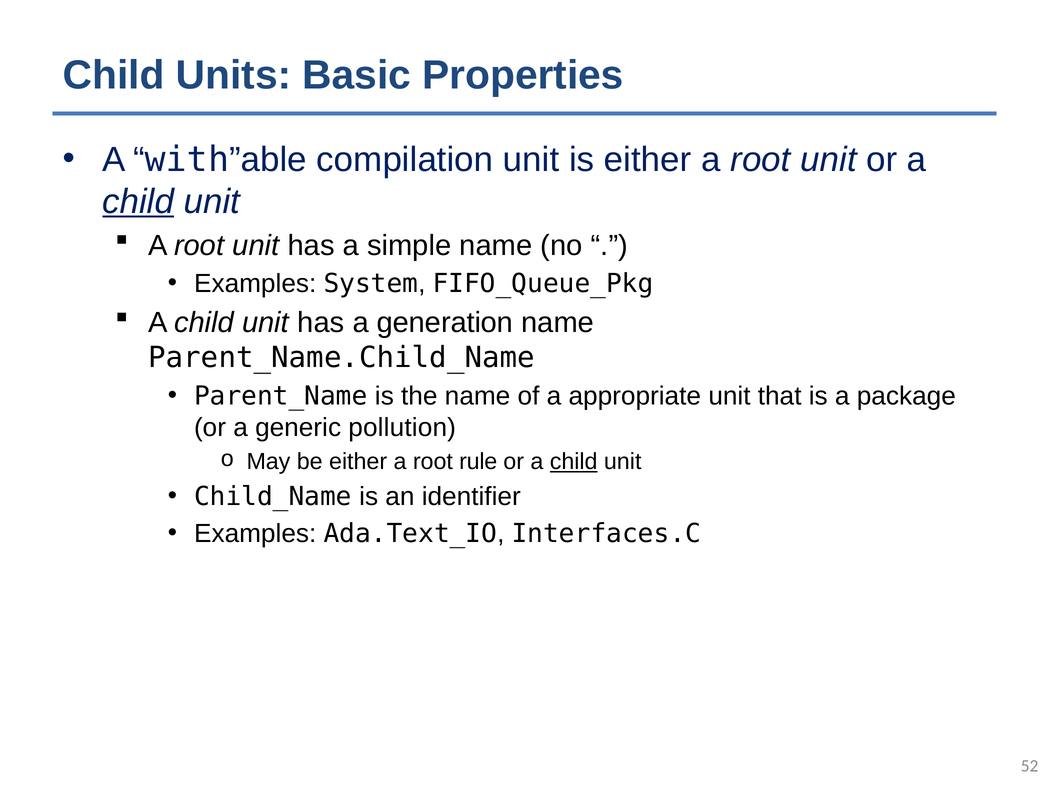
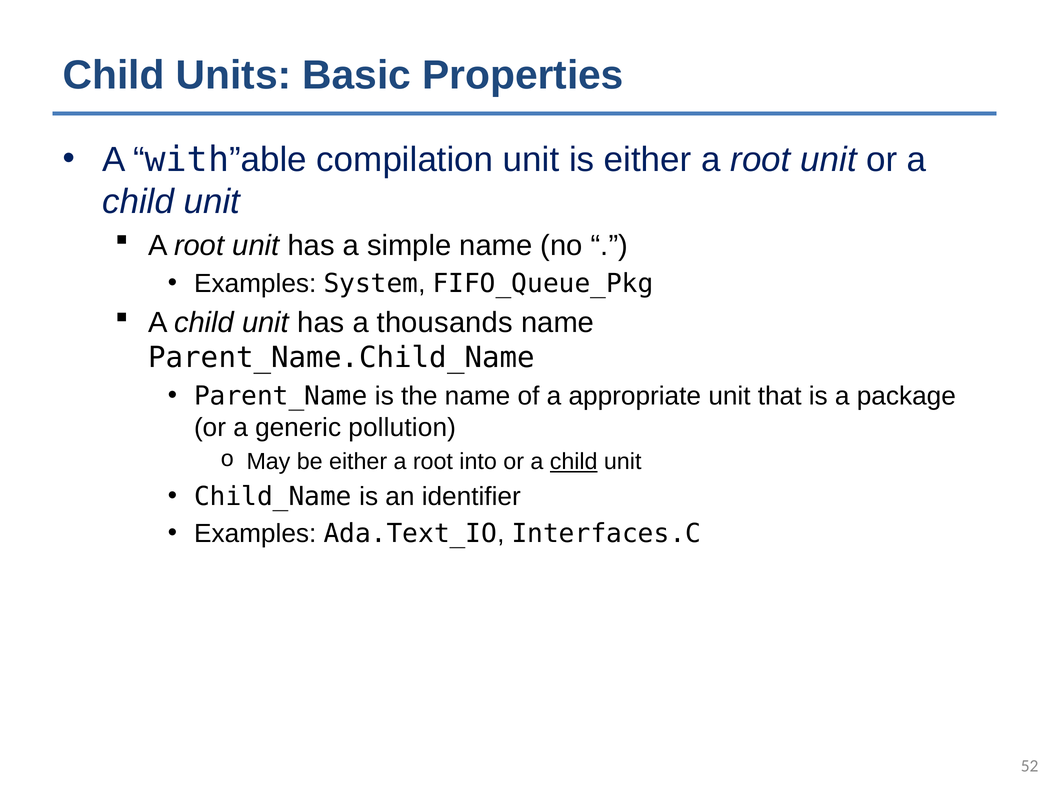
child at (138, 202) underline: present -> none
generation: generation -> thousands
rule: rule -> into
